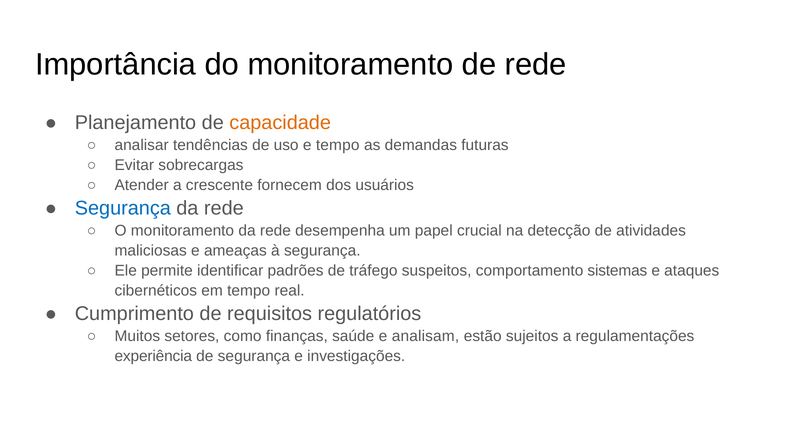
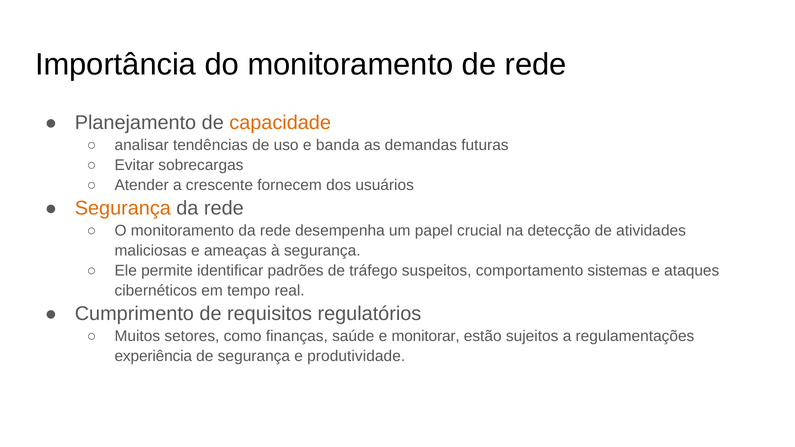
e tempo: tempo -> banda
Segurança at (123, 208) colour: blue -> orange
analisam: analisam -> monitorar
investigações: investigações -> produtividade
